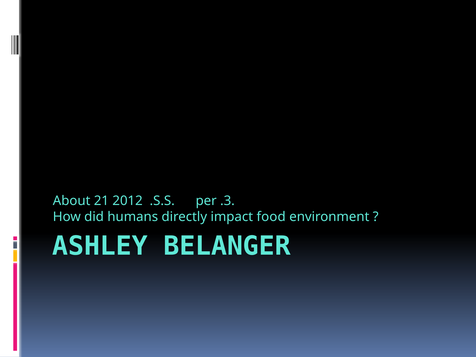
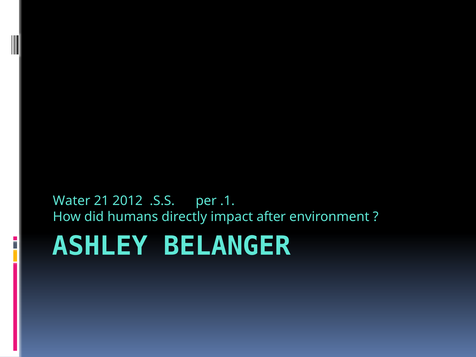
About: About -> Water
.3: .3 -> .1
food: food -> after
